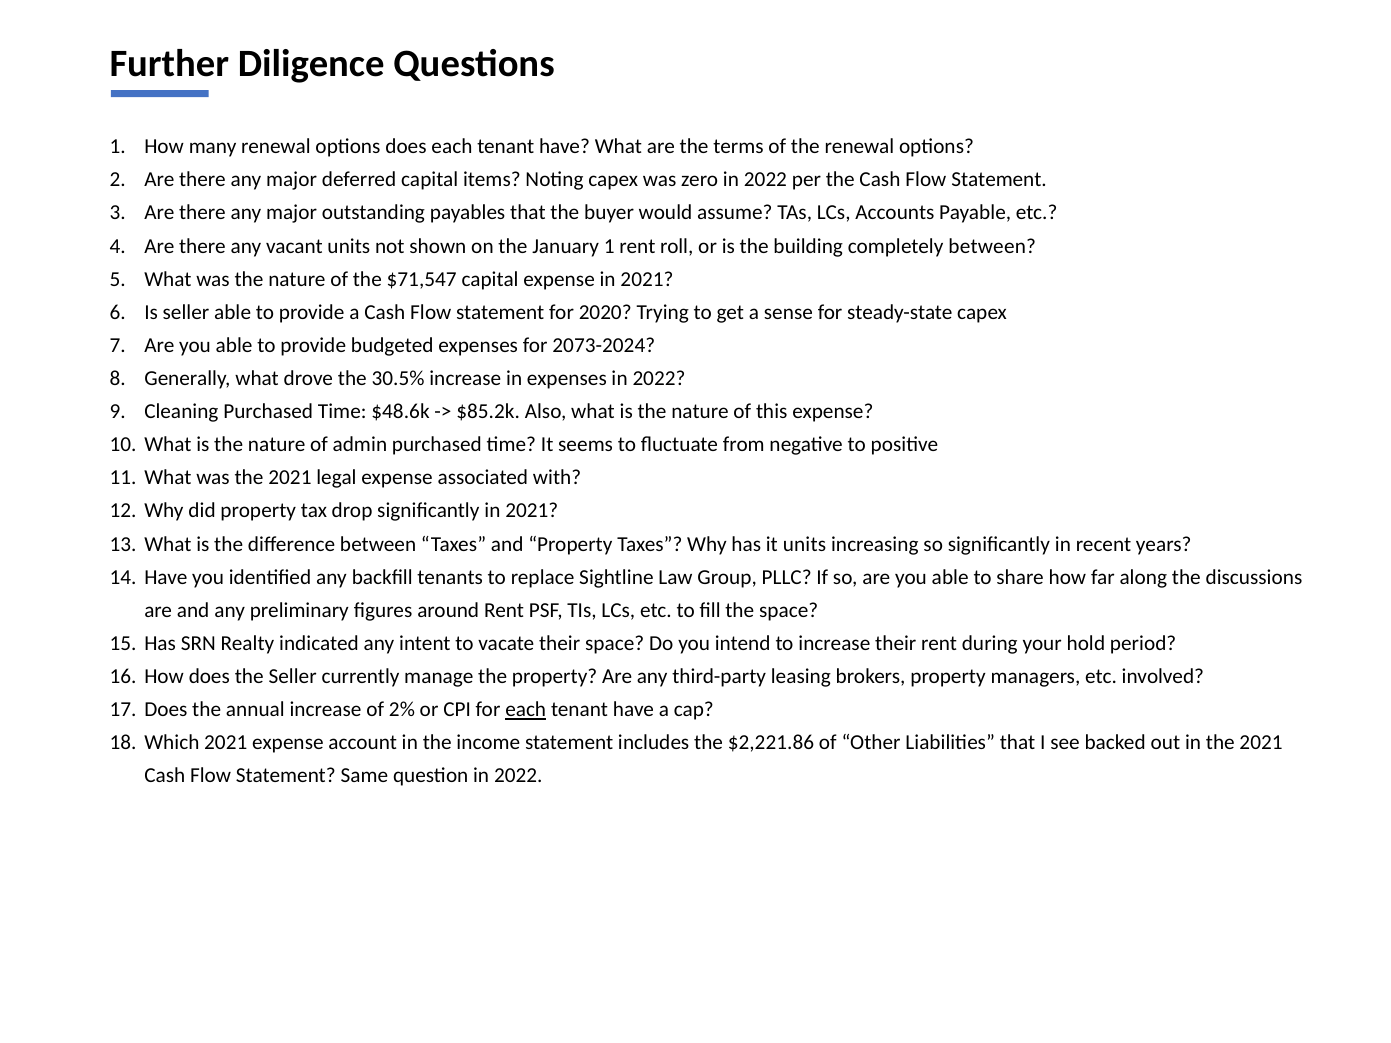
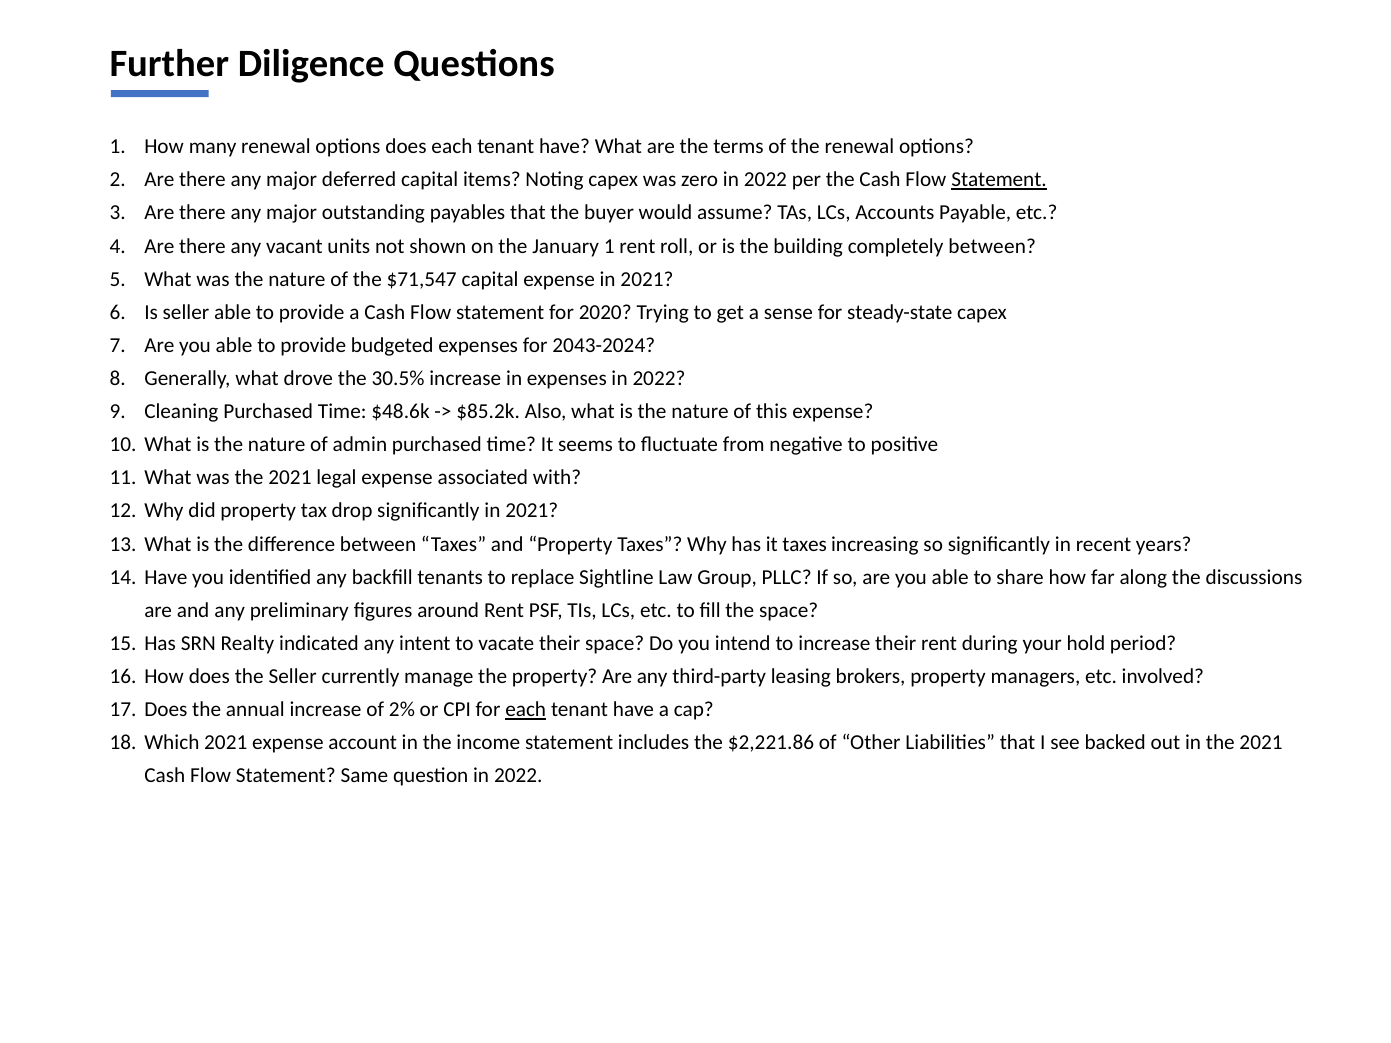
Statement at (999, 180) underline: none -> present
2073-2024: 2073-2024 -> 2043-2024
it units: units -> taxes
